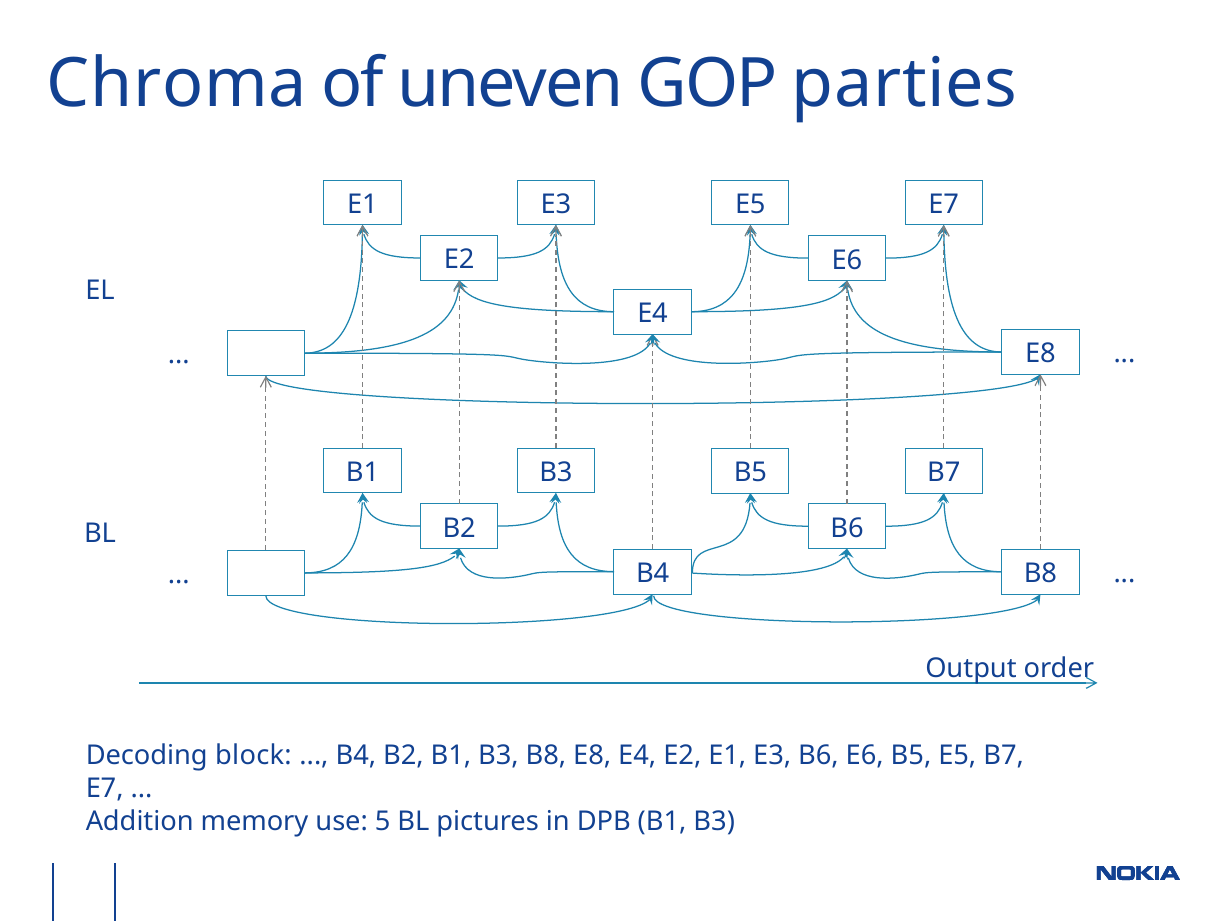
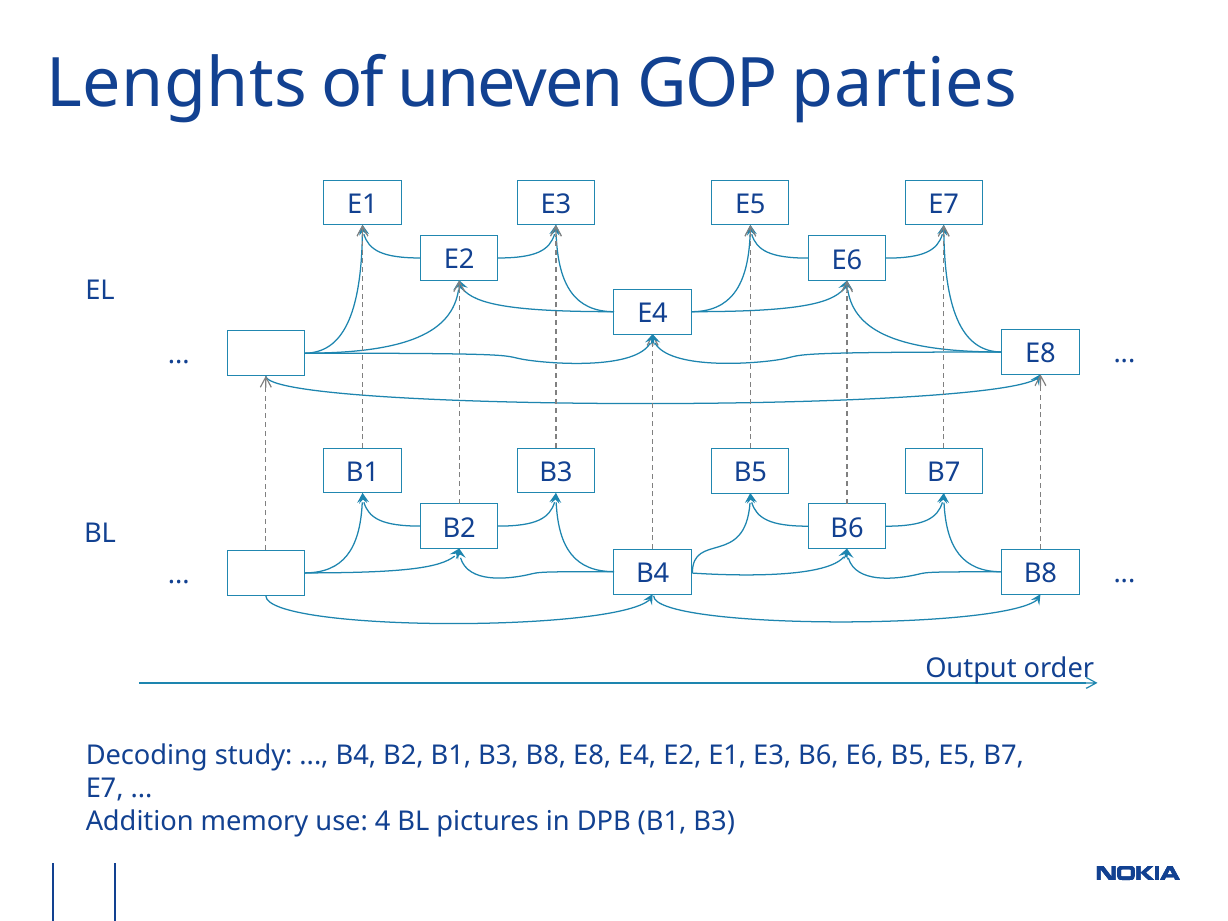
Chroma: Chroma -> Lenghts
block: block -> study
5: 5 -> 4
